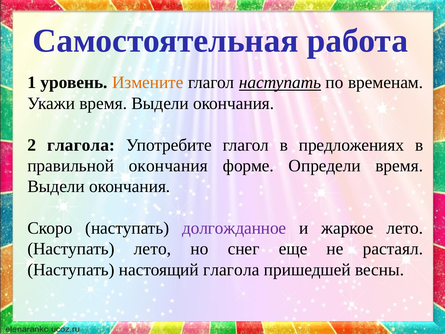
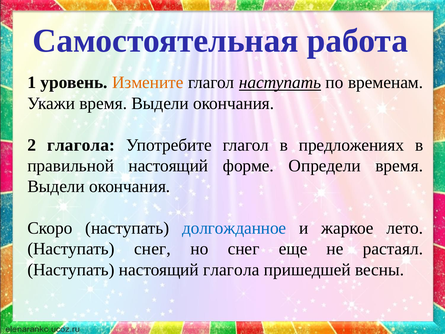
правильной окончания: окончания -> настоящий
долгожданное colour: purple -> blue
Наступать лето: лето -> снег
